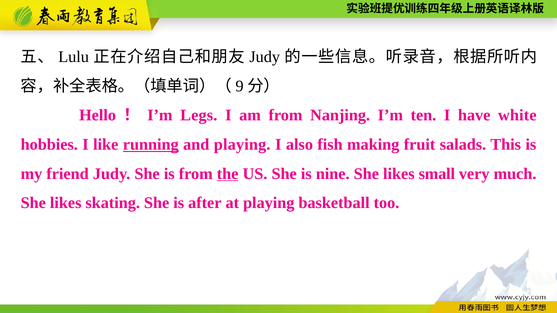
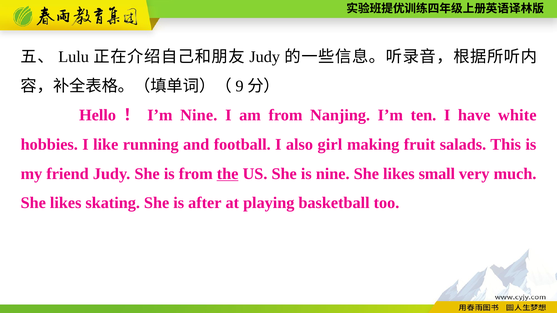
I’m Legs: Legs -> Nine
running underline: present -> none
and playing: playing -> football
fish: fish -> girl
